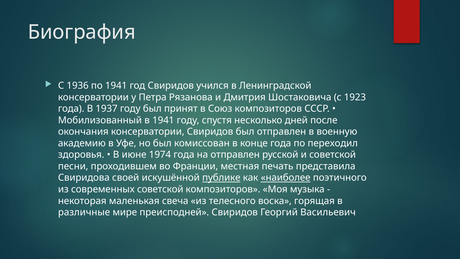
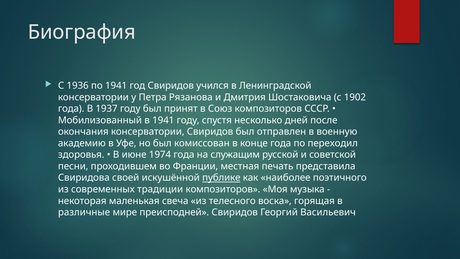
1923: 1923 -> 1902
на отправлен: отправлен -> служащим
наиболее underline: present -> none
современных советской: советской -> традиции
